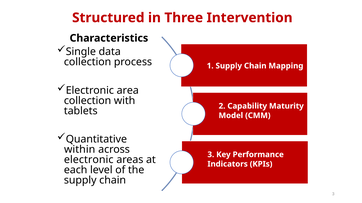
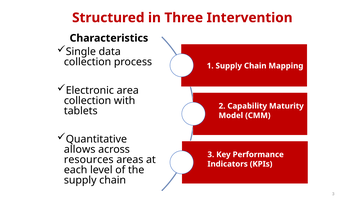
within: within -> allows
electronic at (89, 160): electronic -> resources
